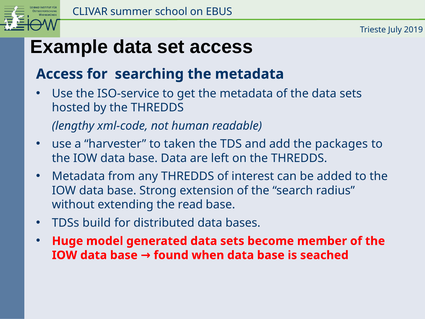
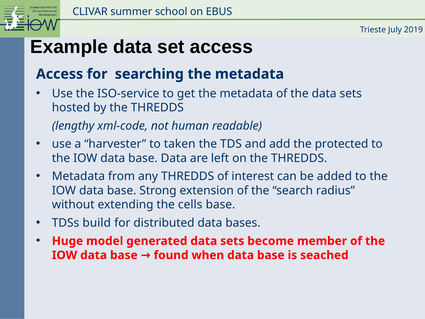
packages: packages -> protected
read: read -> cells
